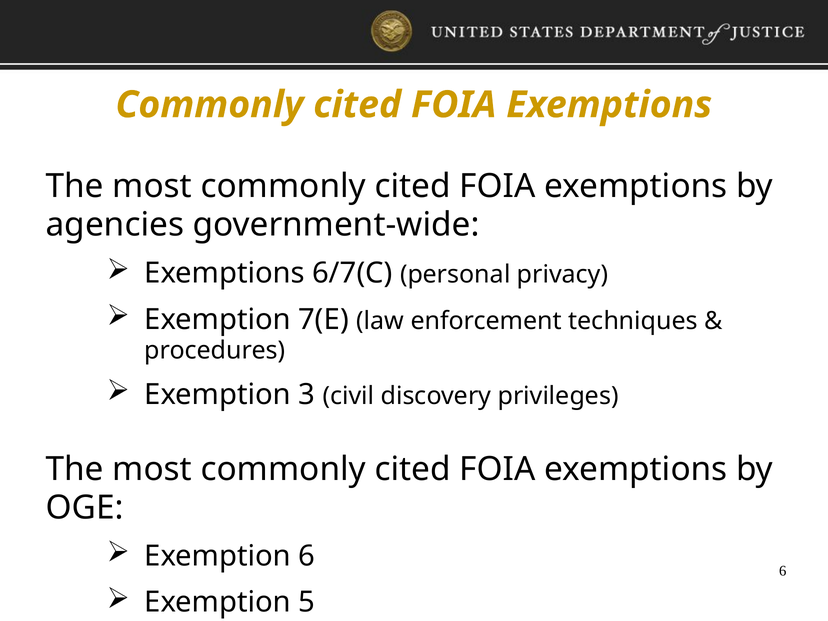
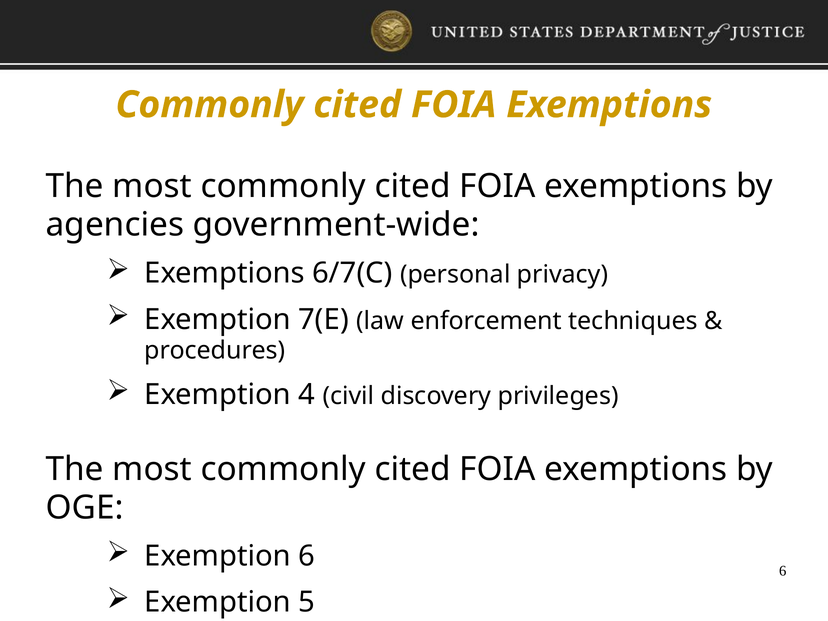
3 at (307, 394): 3 -> 4
